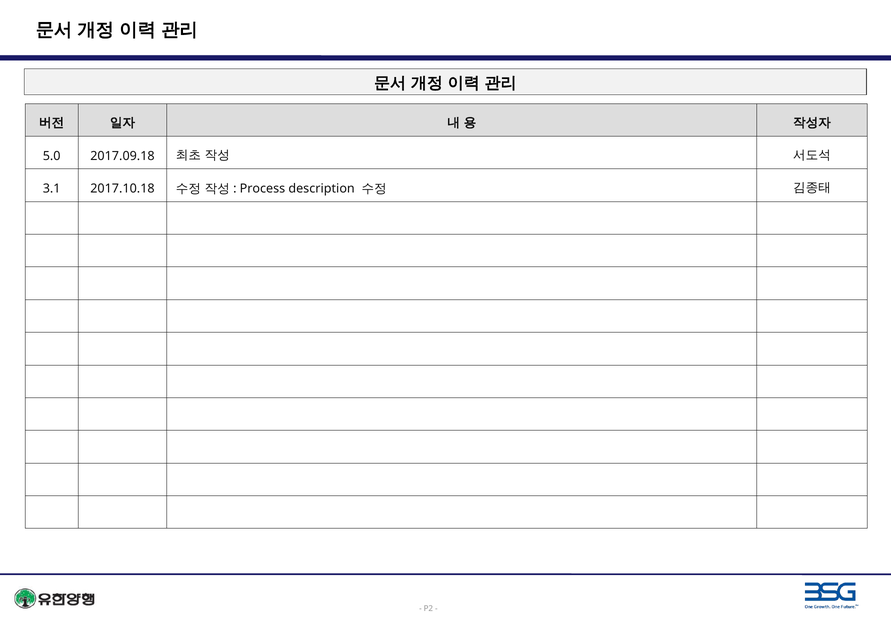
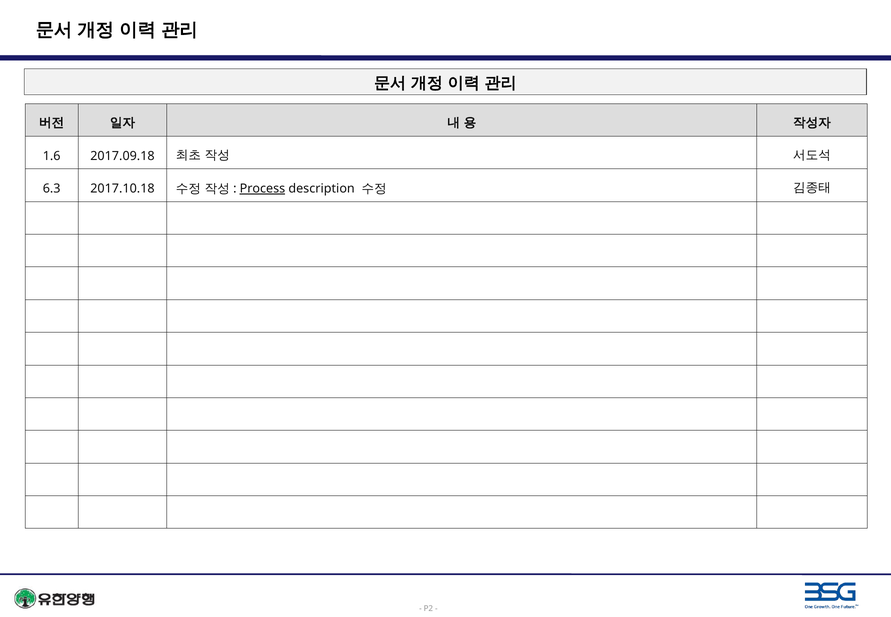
5.0: 5.0 -> 1.6
3.1: 3.1 -> 6.3
Process underline: none -> present
